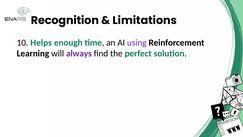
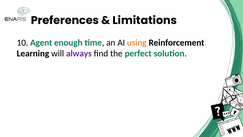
Recognition: Recognition -> Preferences
Helps: Helps -> Agent
using colour: purple -> orange
